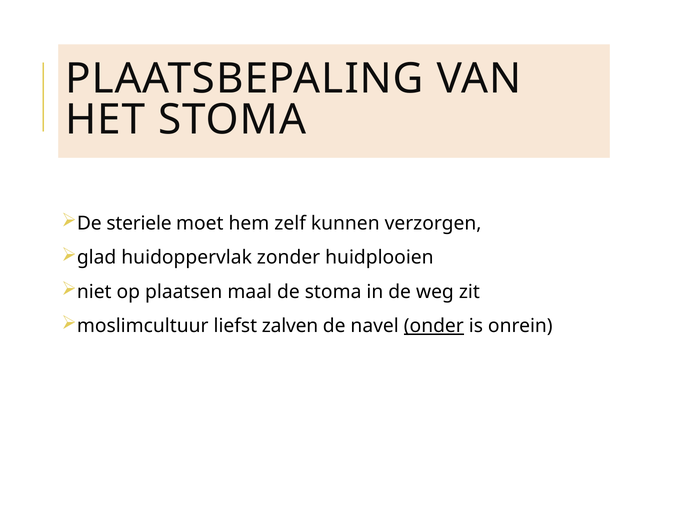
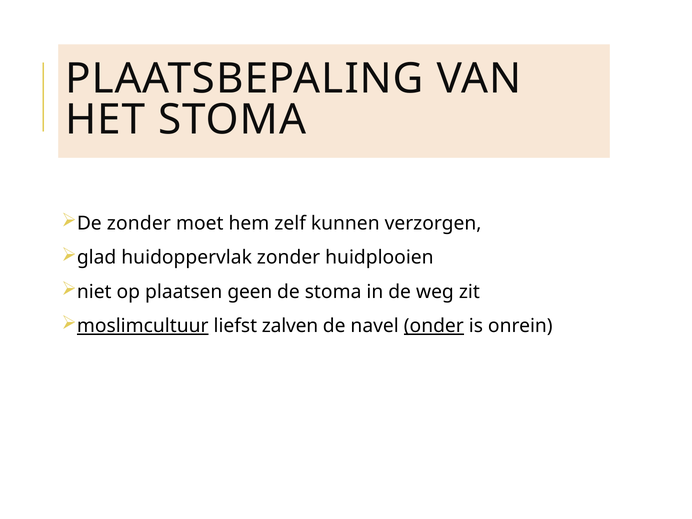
De steriele: steriele -> zonder
maal: maal -> geen
moslimcultuur underline: none -> present
